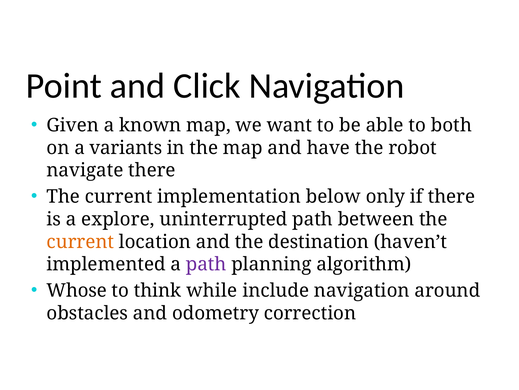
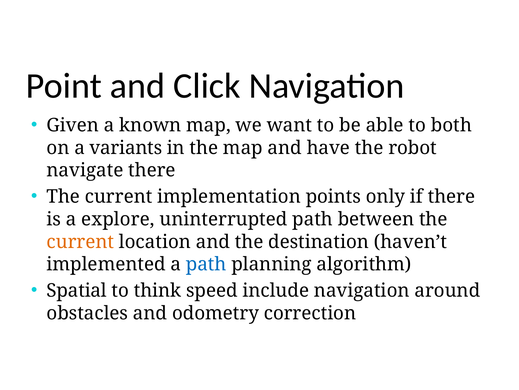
below: below -> points
path at (206, 264) colour: purple -> blue
Whose: Whose -> Spatial
while: while -> speed
